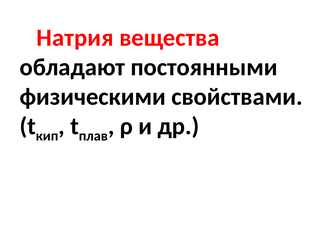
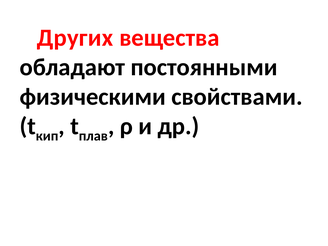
Натрия: Натрия -> Других
